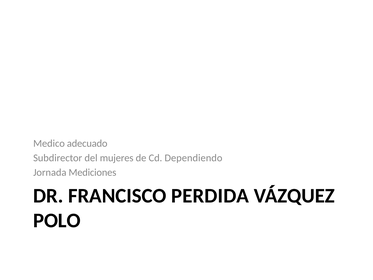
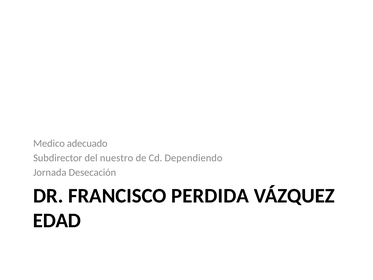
mujeres: mujeres -> nuestro
Mediciones: Mediciones -> Desecación
POLO: POLO -> EDAD
